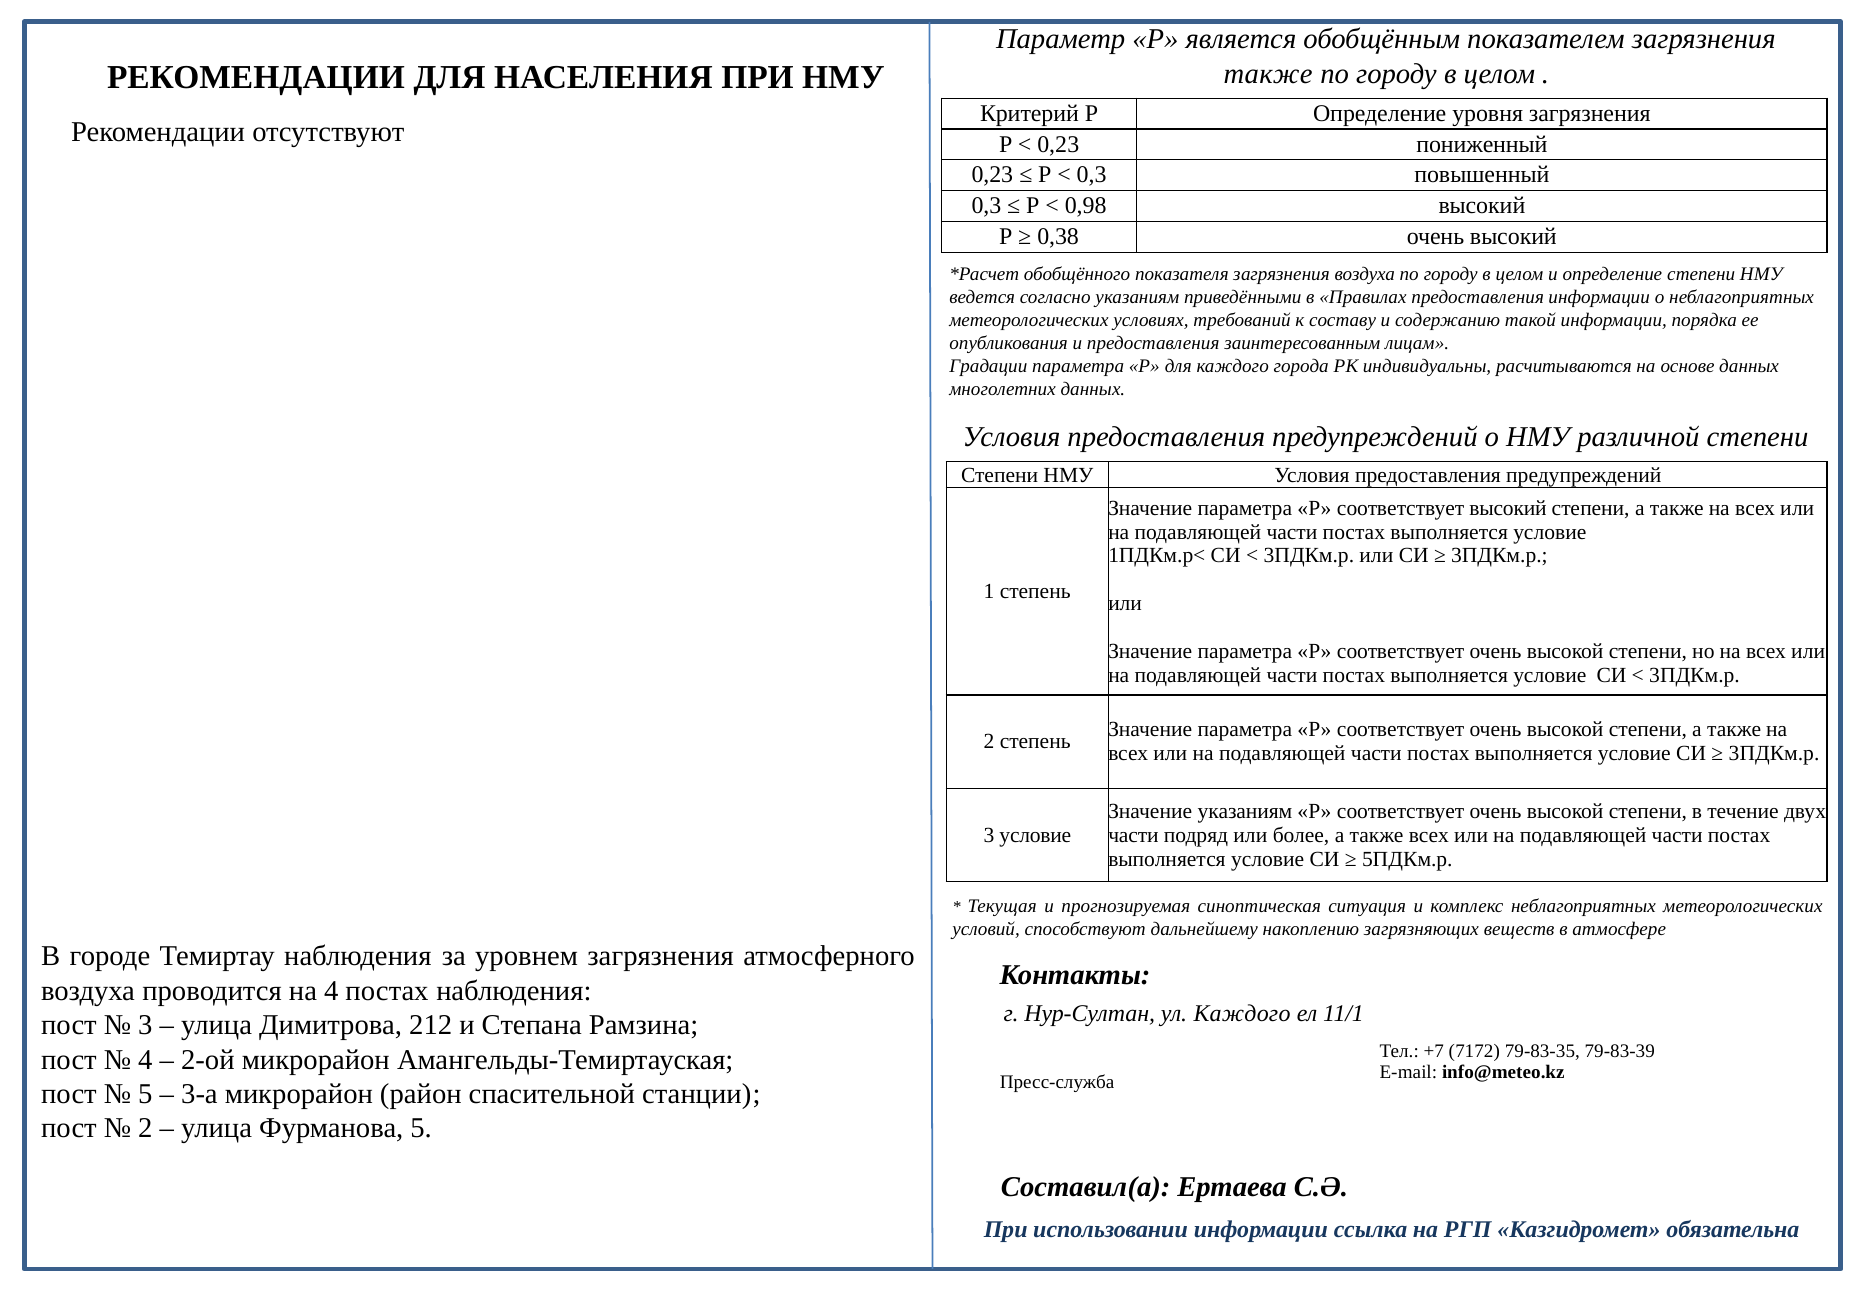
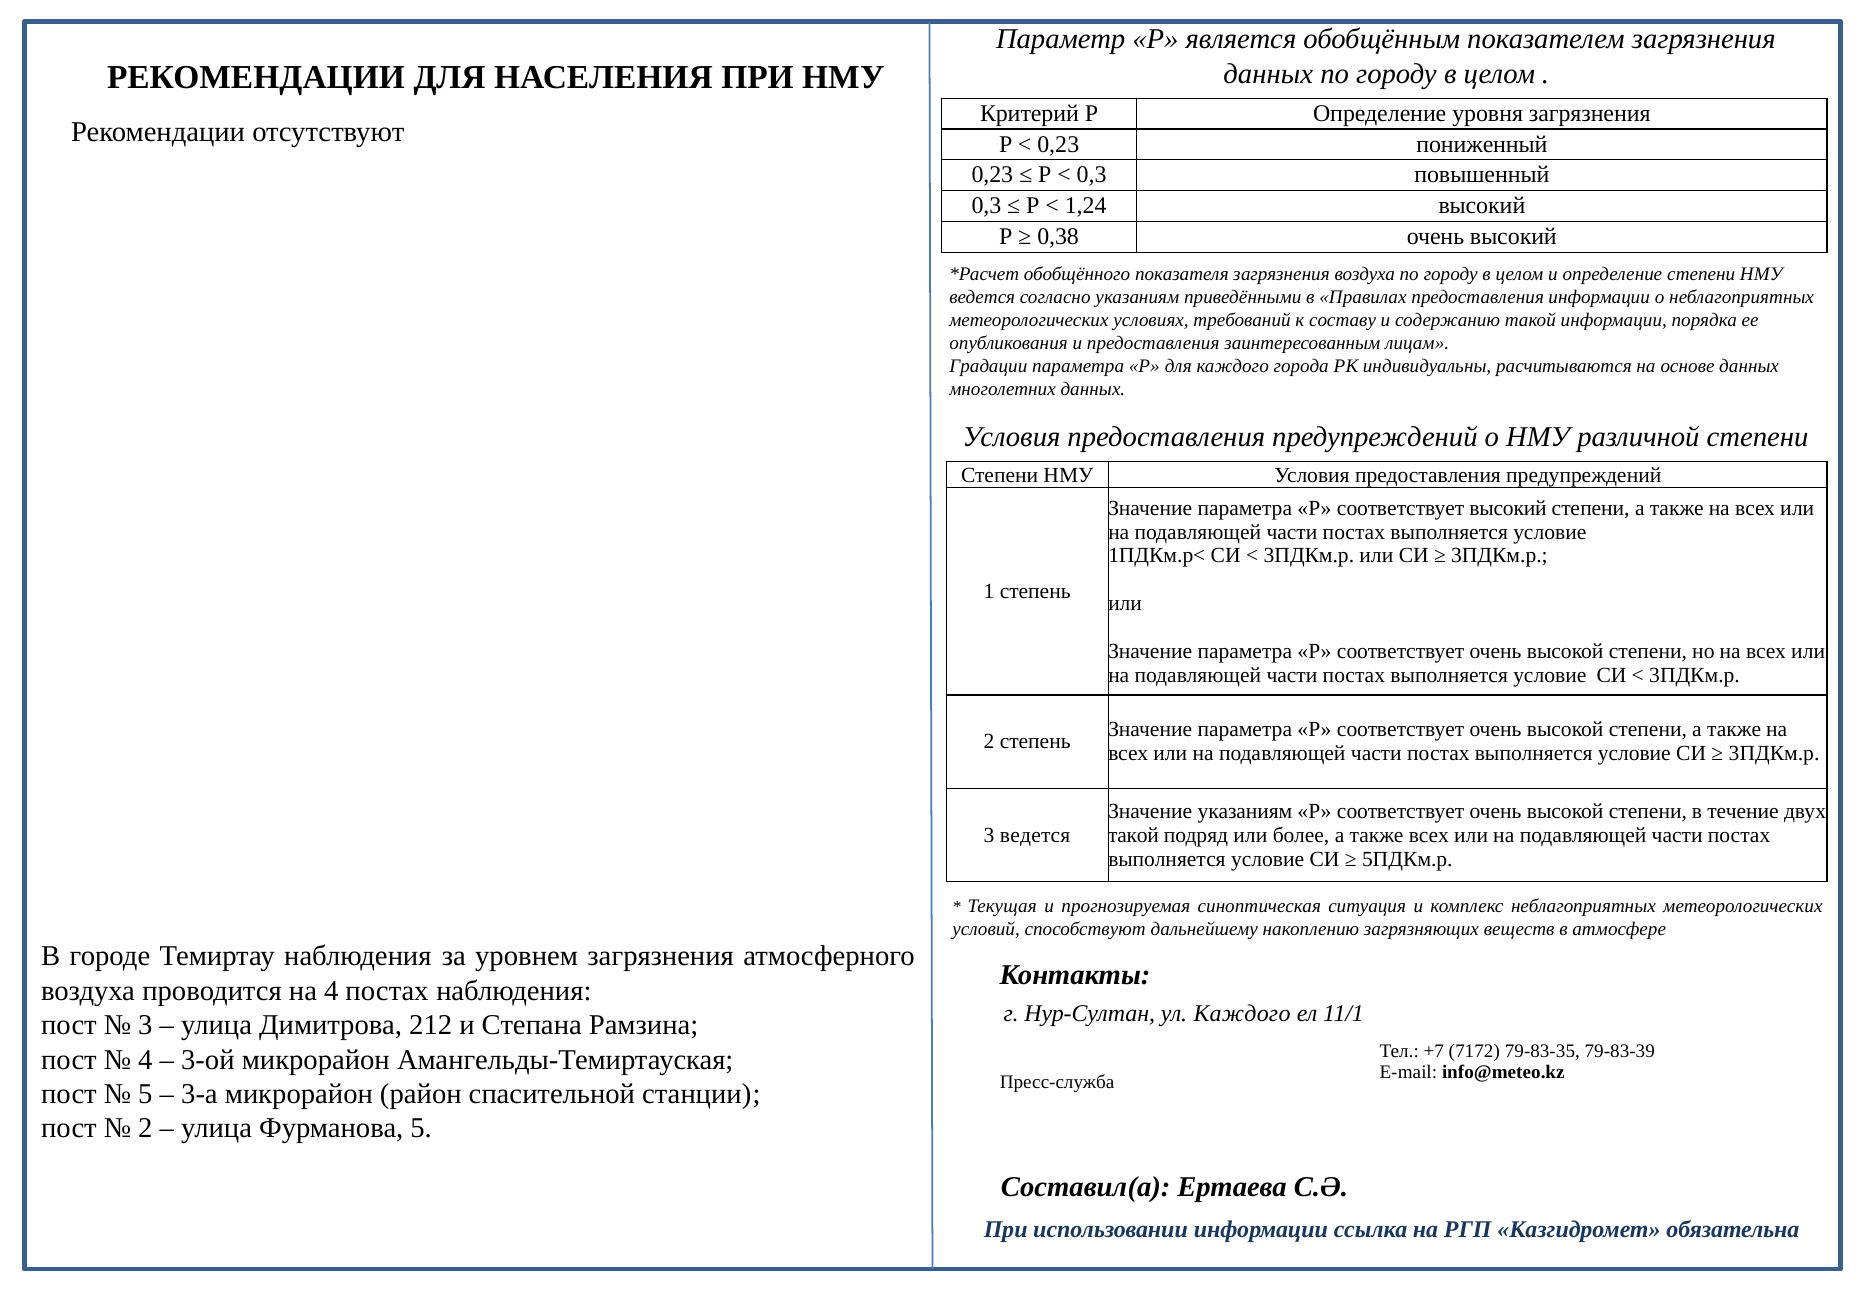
также at (1268, 74): также -> данных
0,98: 0,98 -> 1,24
3 условие: условие -> ведется
части at (1133, 835): части -> такой
2-ой: 2-ой -> 3-ой
